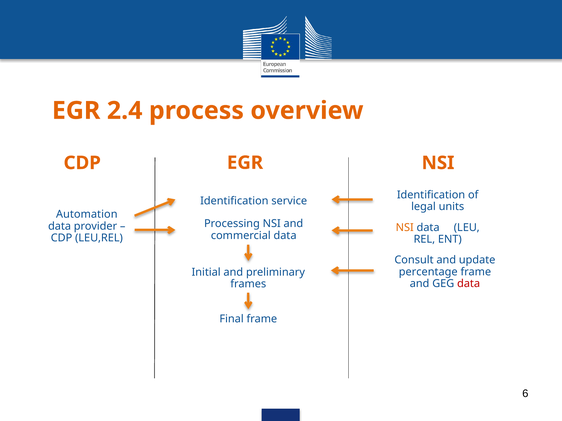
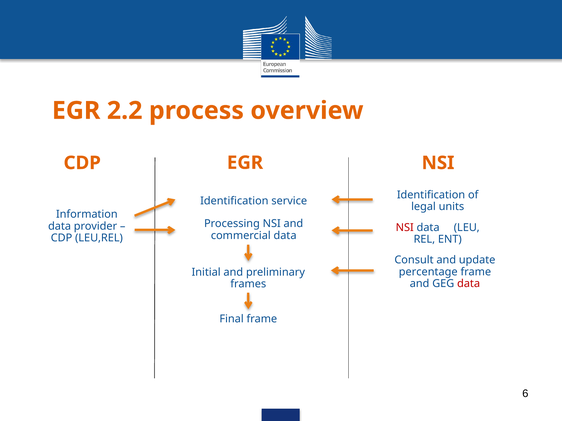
2.4: 2.4 -> 2.2
Automation: Automation -> Information
NSI at (405, 228) colour: orange -> red
